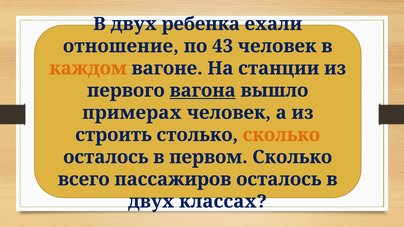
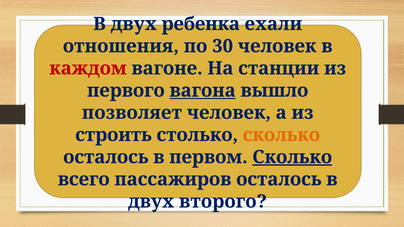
отношение: отношение -> отношения
43: 43 -> 30
каждом colour: orange -> red
примерах: примерах -> позволяет
Сколько at (292, 157) underline: none -> present
классах: классах -> второго
